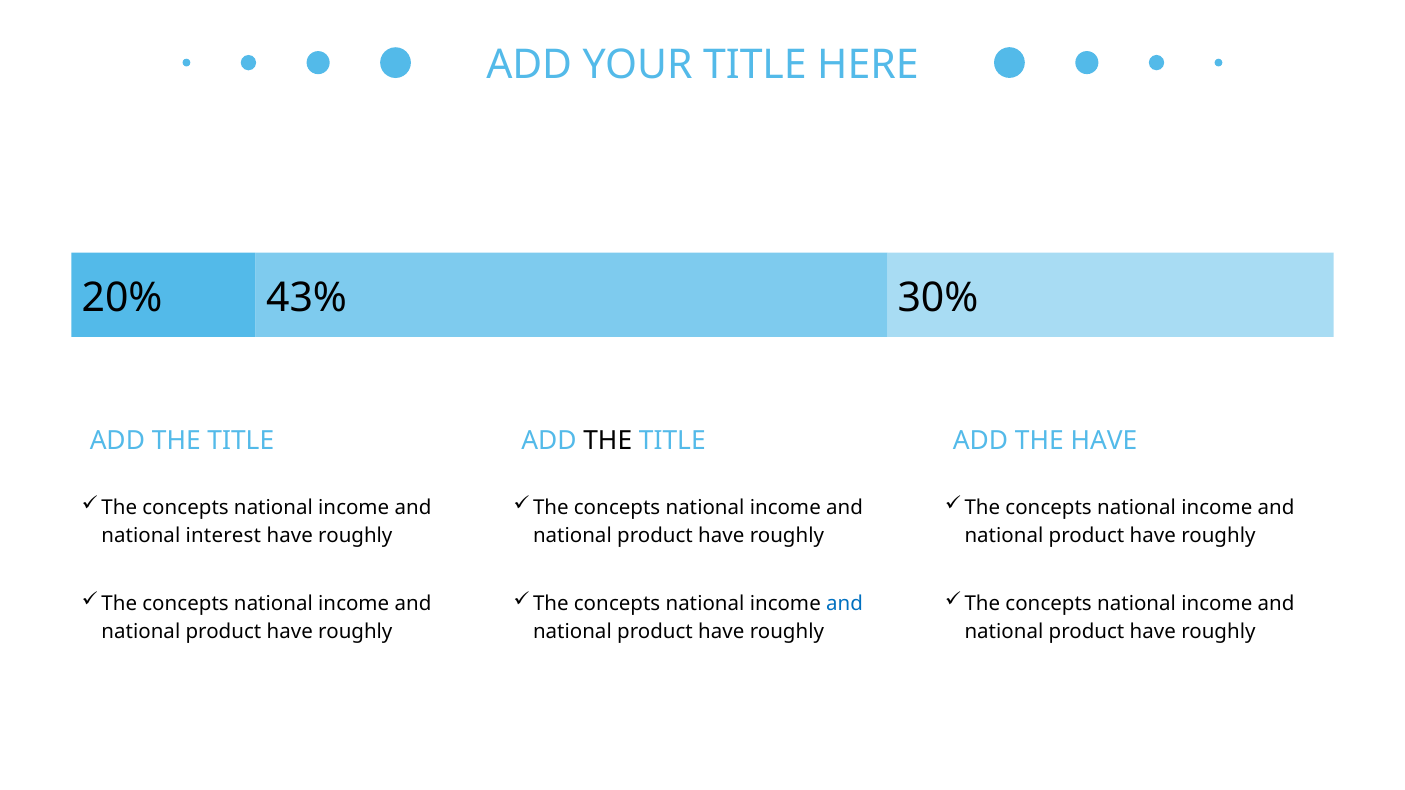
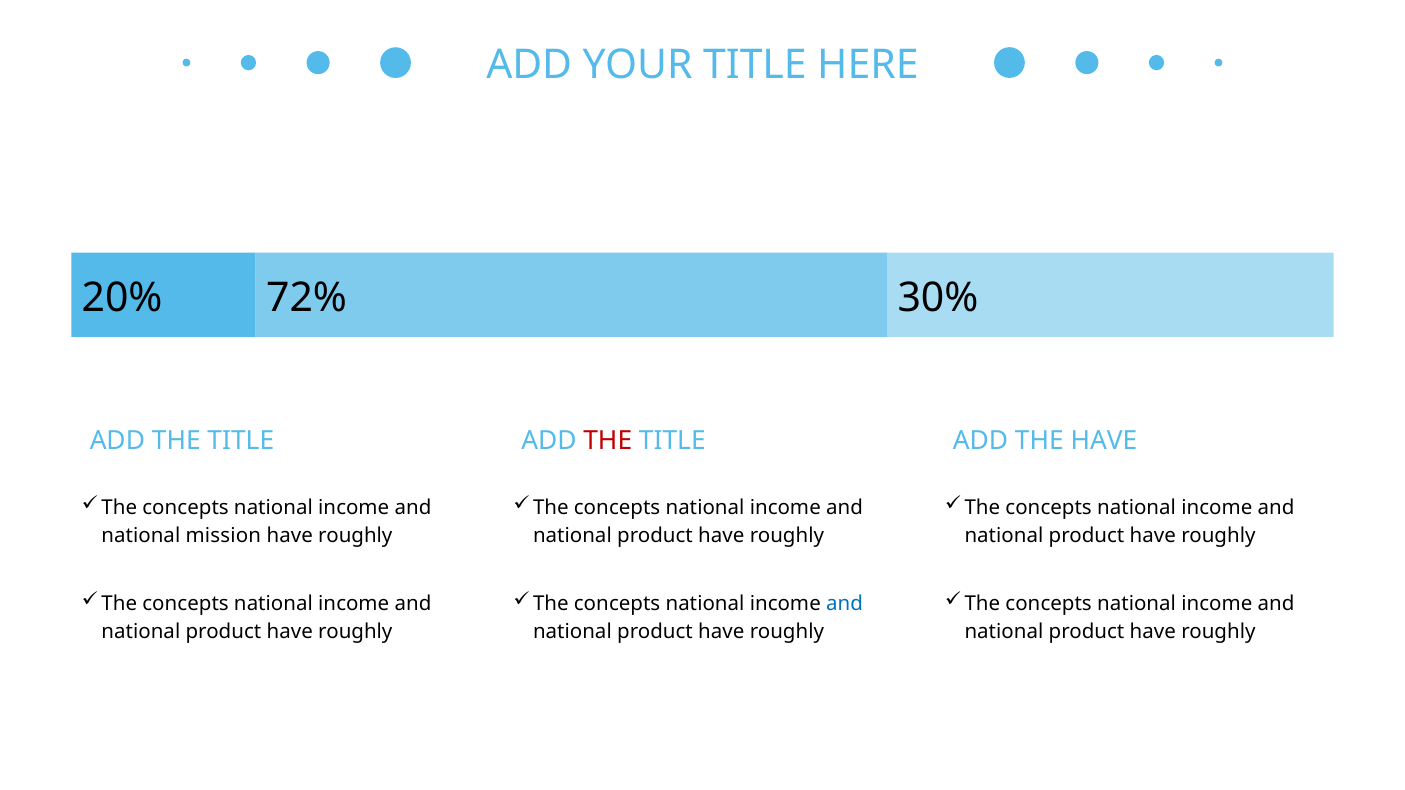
43%: 43% -> 72%
THE at (608, 441) colour: black -> red
interest: interest -> mission
